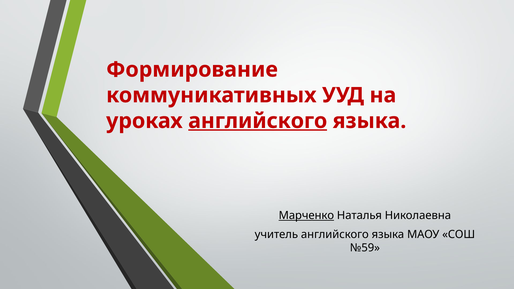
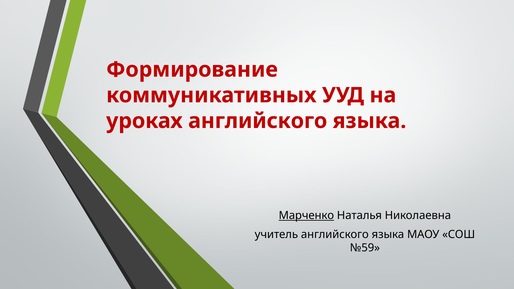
английского at (258, 121) underline: present -> none
